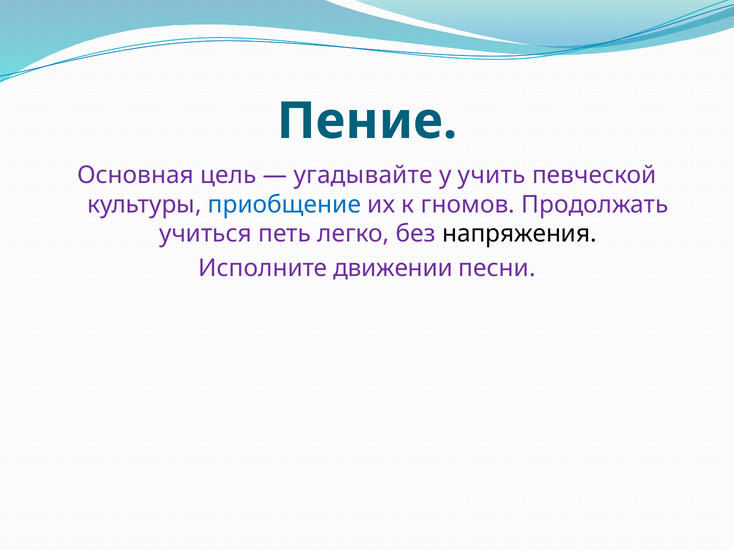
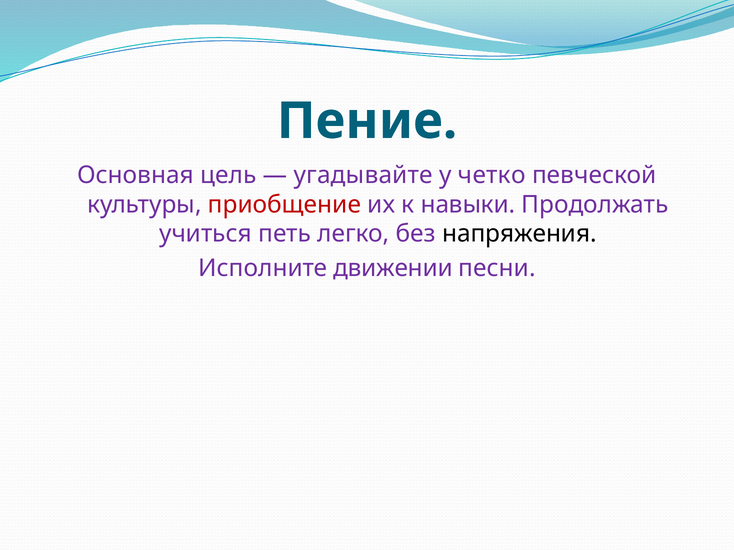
учить: учить -> четко
приобщение colour: blue -> red
гномов: гномов -> навыки
